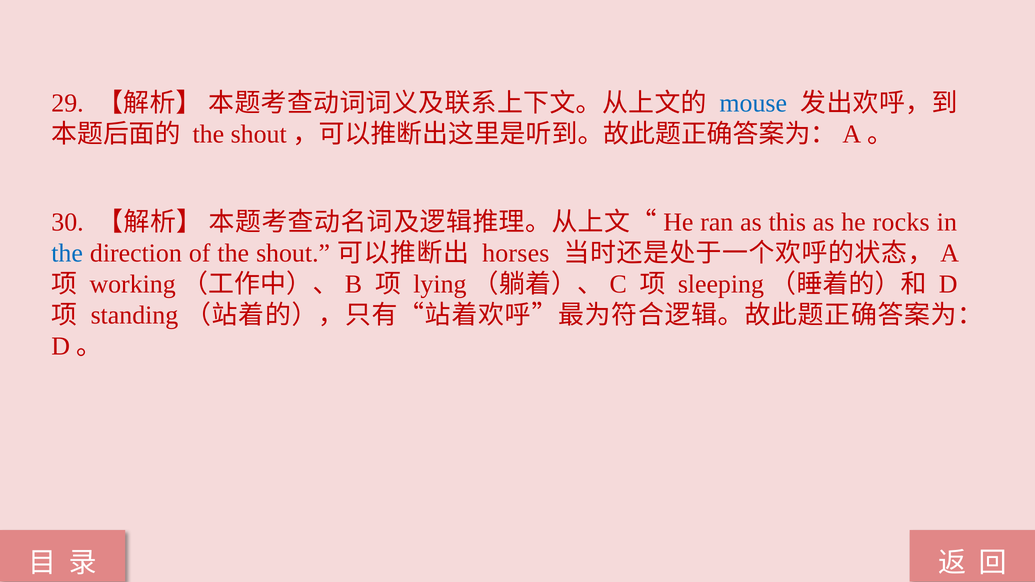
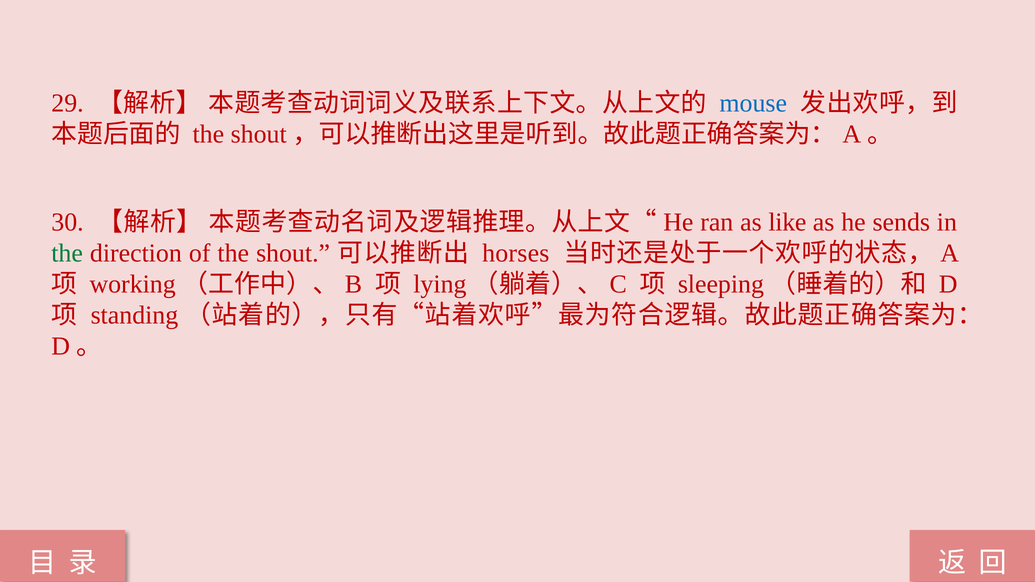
this: this -> like
rocks: rocks -> sends
the at (67, 253) colour: blue -> green
